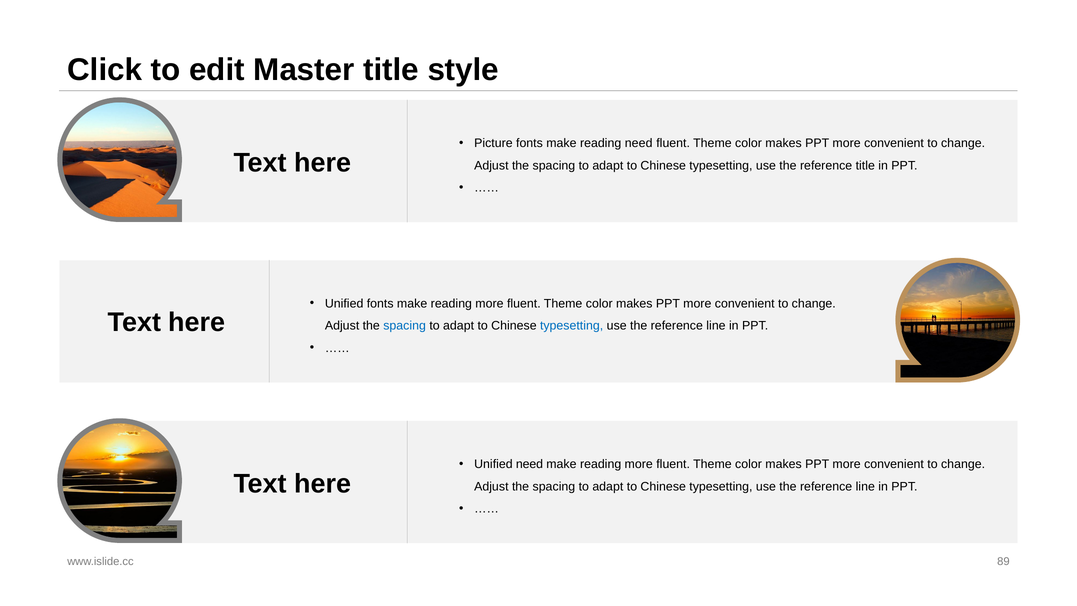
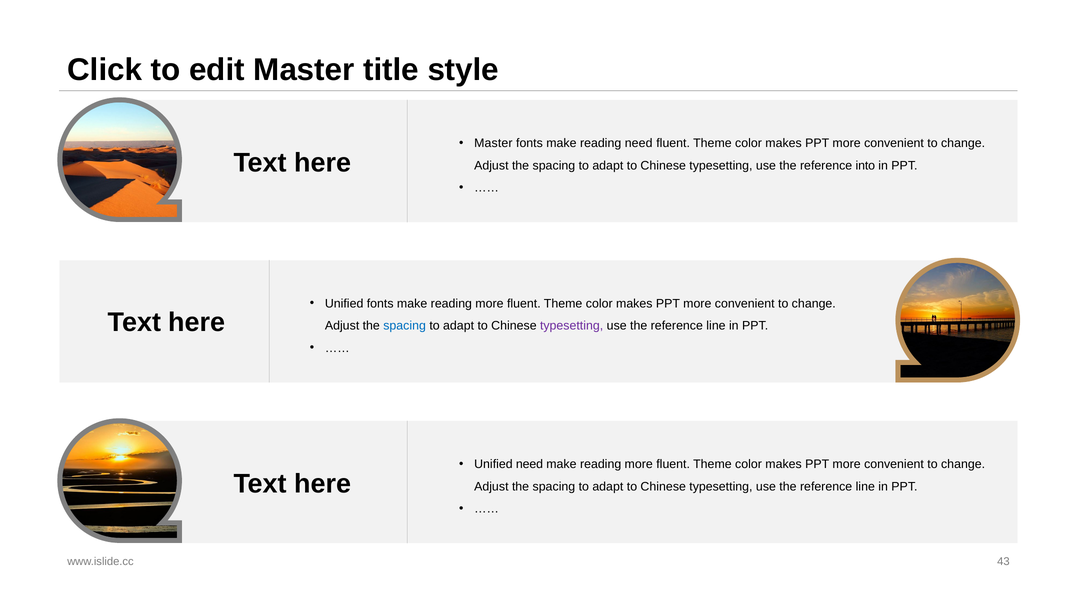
Picture at (493, 143): Picture -> Master
reference title: title -> into
typesetting at (572, 326) colour: blue -> purple
89: 89 -> 43
